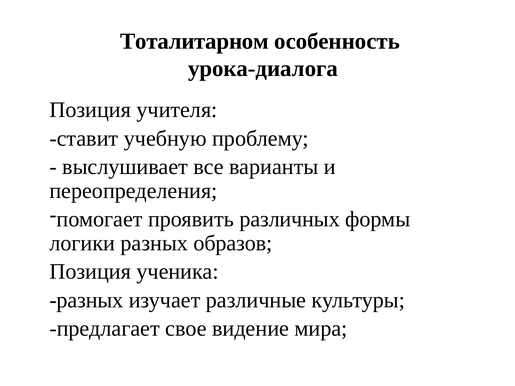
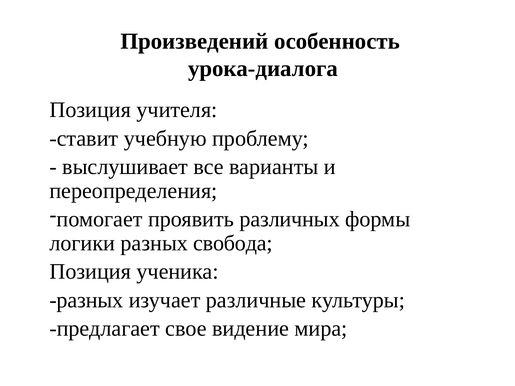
Тоталитарном: Тоталитарном -> Произведений
образов: образов -> свобода
